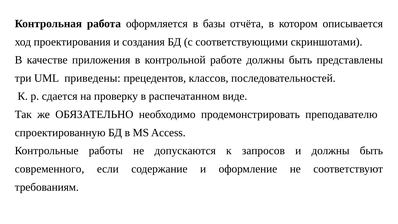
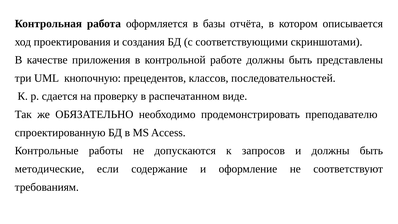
приведены: приведены -> кнопочную
современного: современного -> методические
